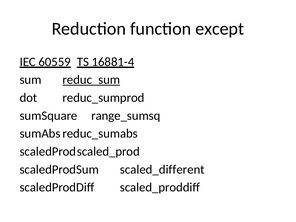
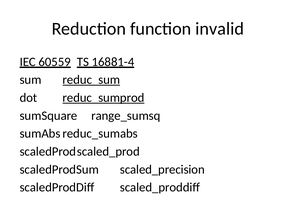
except: except -> invalid
reduc_sumprod underline: none -> present
scaled_different: scaled_different -> scaled_precision
